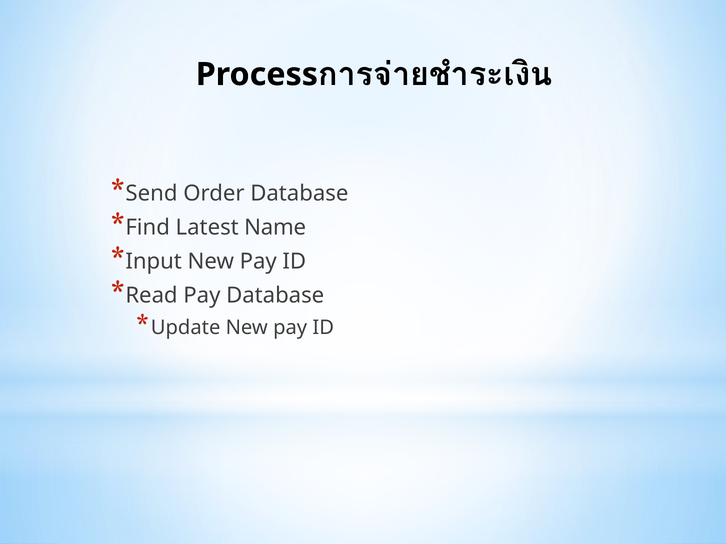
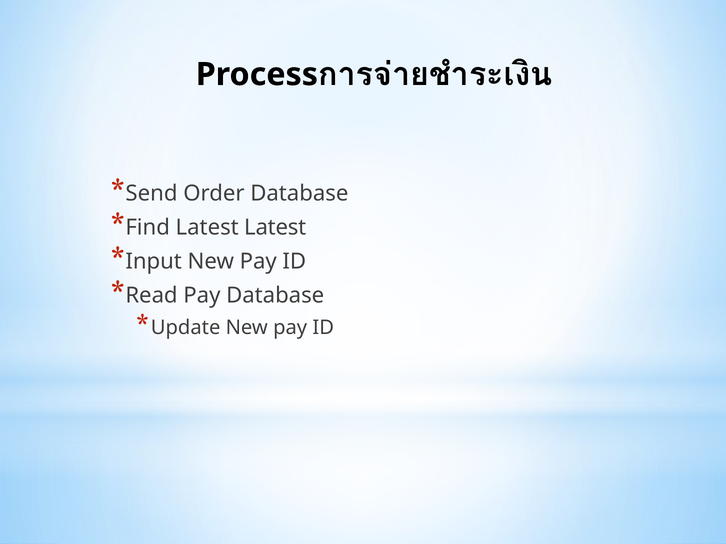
Latest Name: Name -> Latest
